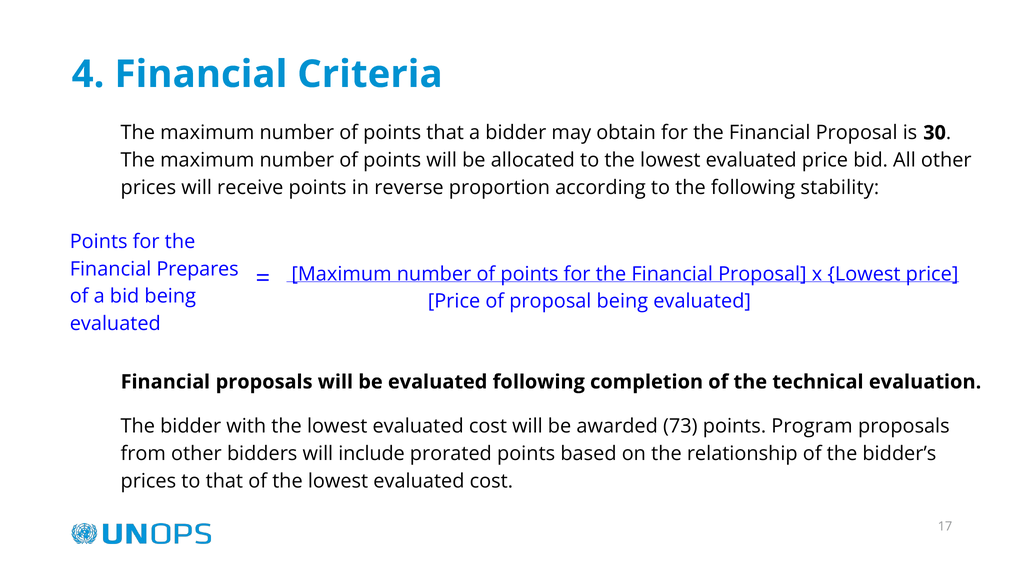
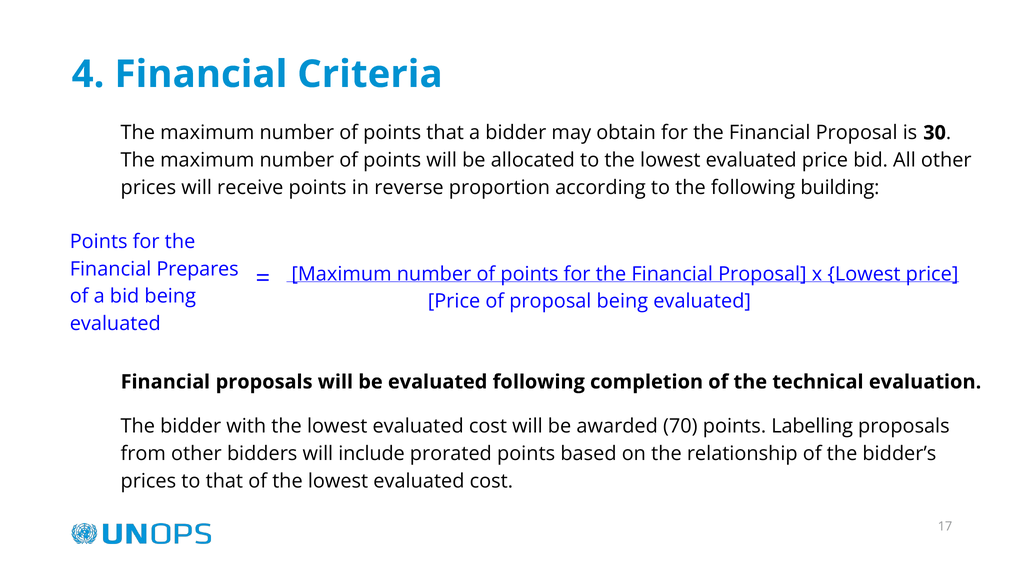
stability: stability -> building
73: 73 -> 70
Program: Program -> Labelling
